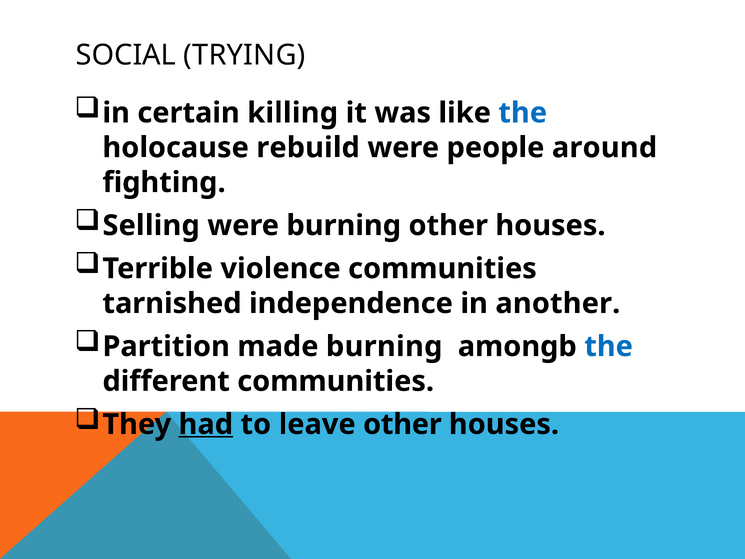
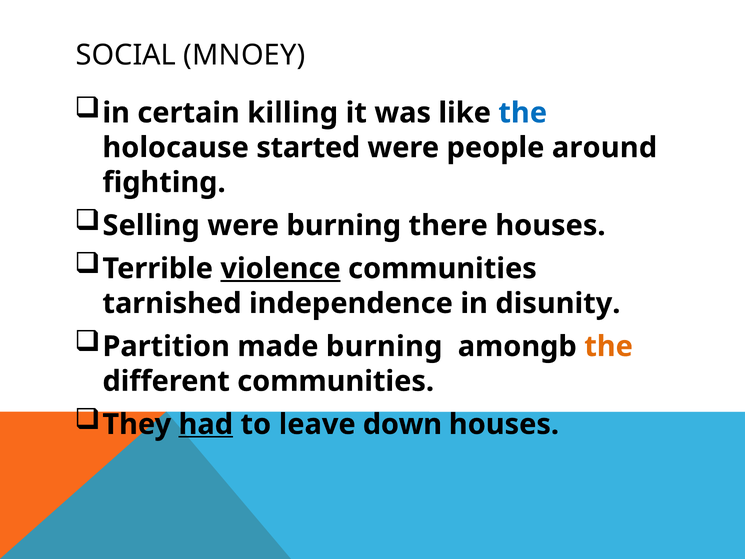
TRYING: TRYING -> MNOEY
rebuild: rebuild -> started
burning other: other -> there
violence underline: none -> present
another: another -> disunity
the at (609, 346) colour: blue -> orange
leave other: other -> down
